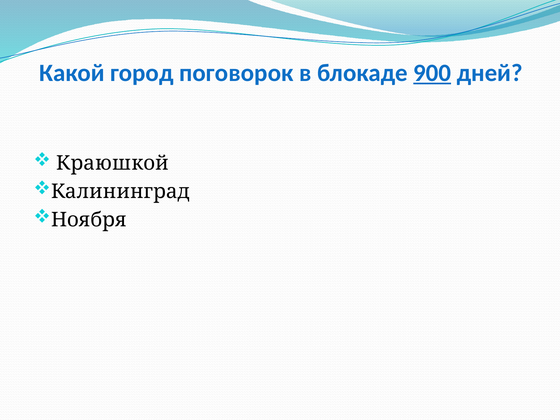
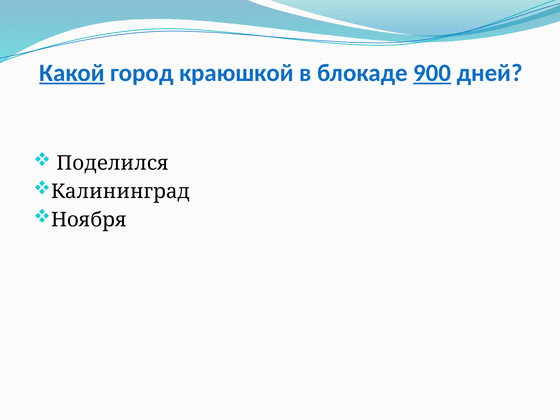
Какой underline: none -> present
поговорок: поговорок -> краюшкой
Краюшкой: Краюшкой -> Поделился
